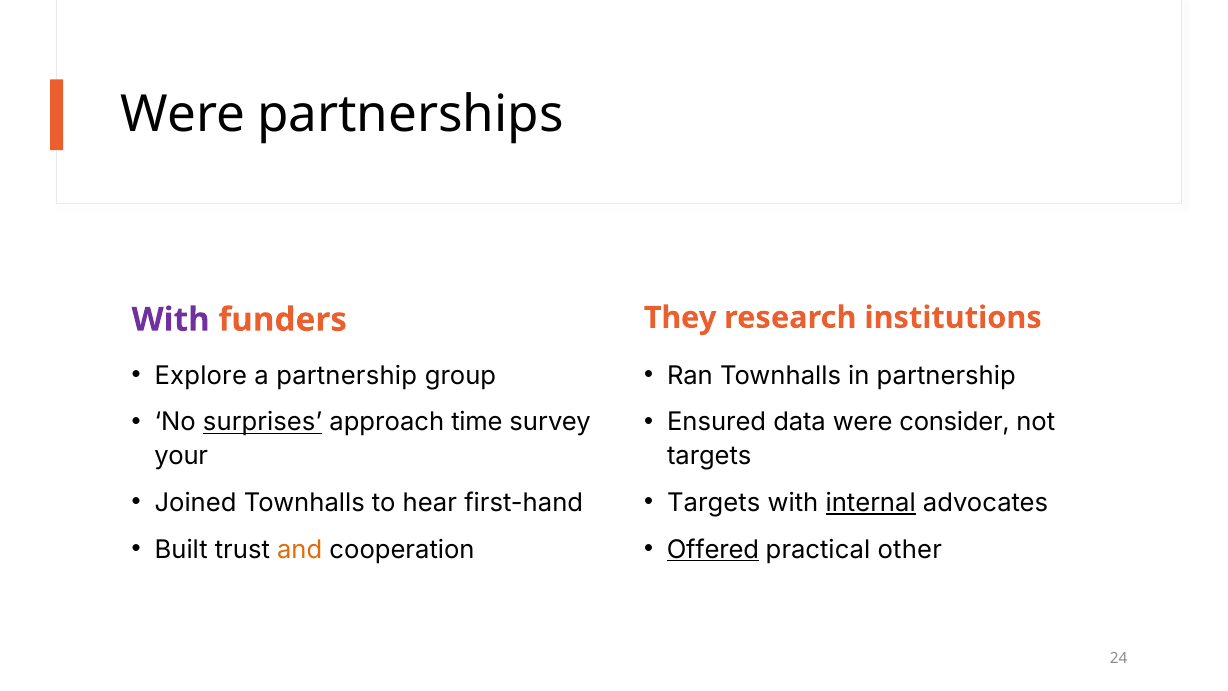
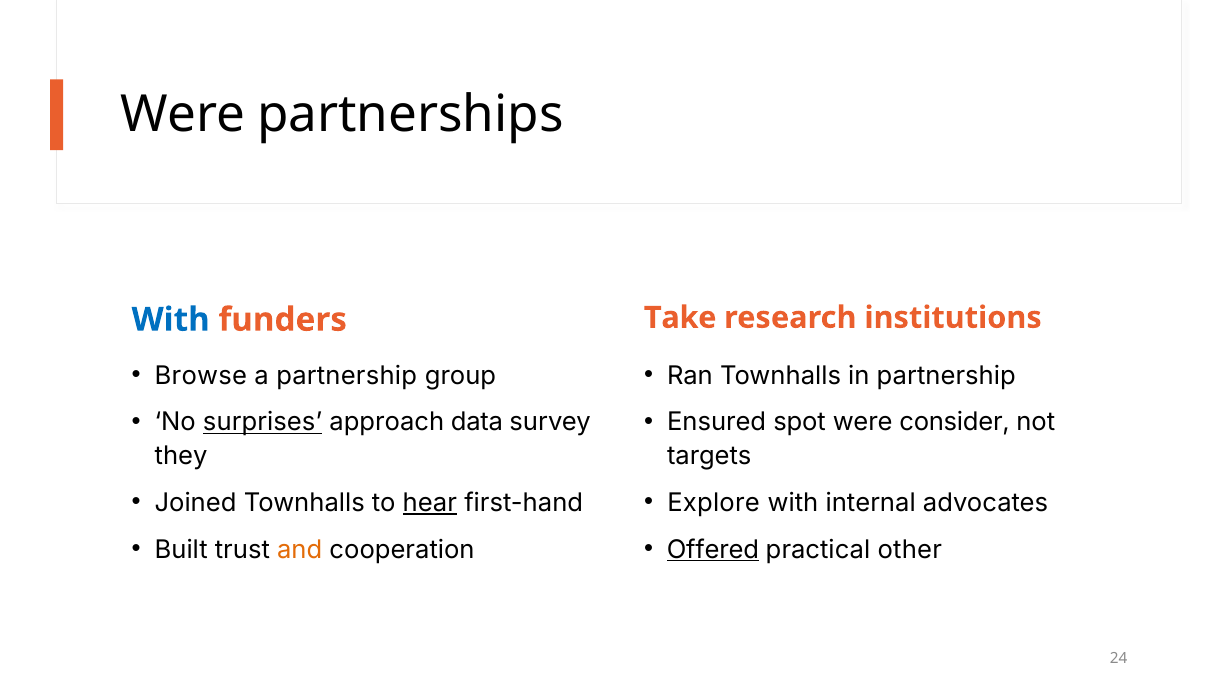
With at (171, 320) colour: purple -> blue
They: They -> Take
Explore: Explore -> Browse
time: time -> data
data: data -> spot
your: your -> they
hear underline: none -> present
Targets at (714, 503): Targets -> Explore
internal underline: present -> none
